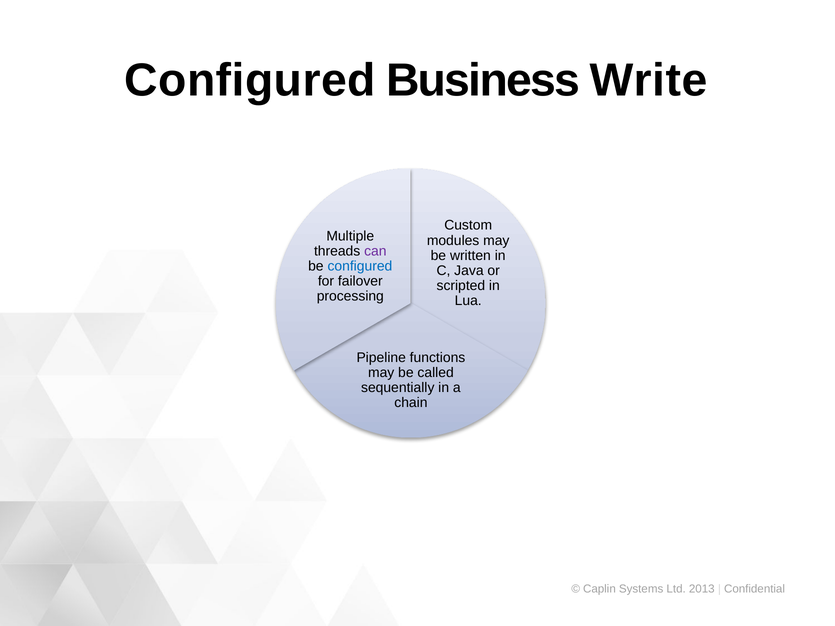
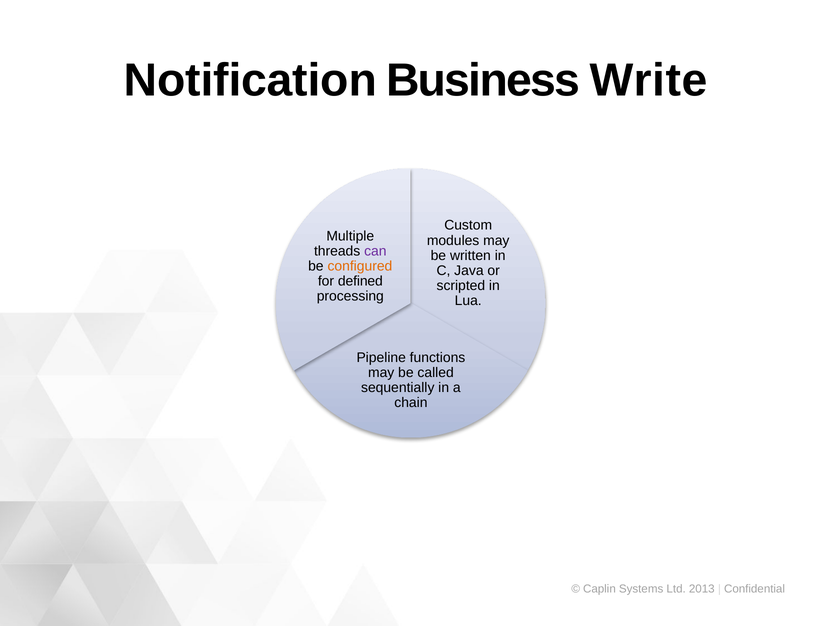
Configured at (250, 80): Configured -> Notification
configured at (360, 266) colour: blue -> orange
failover: failover -> defined
